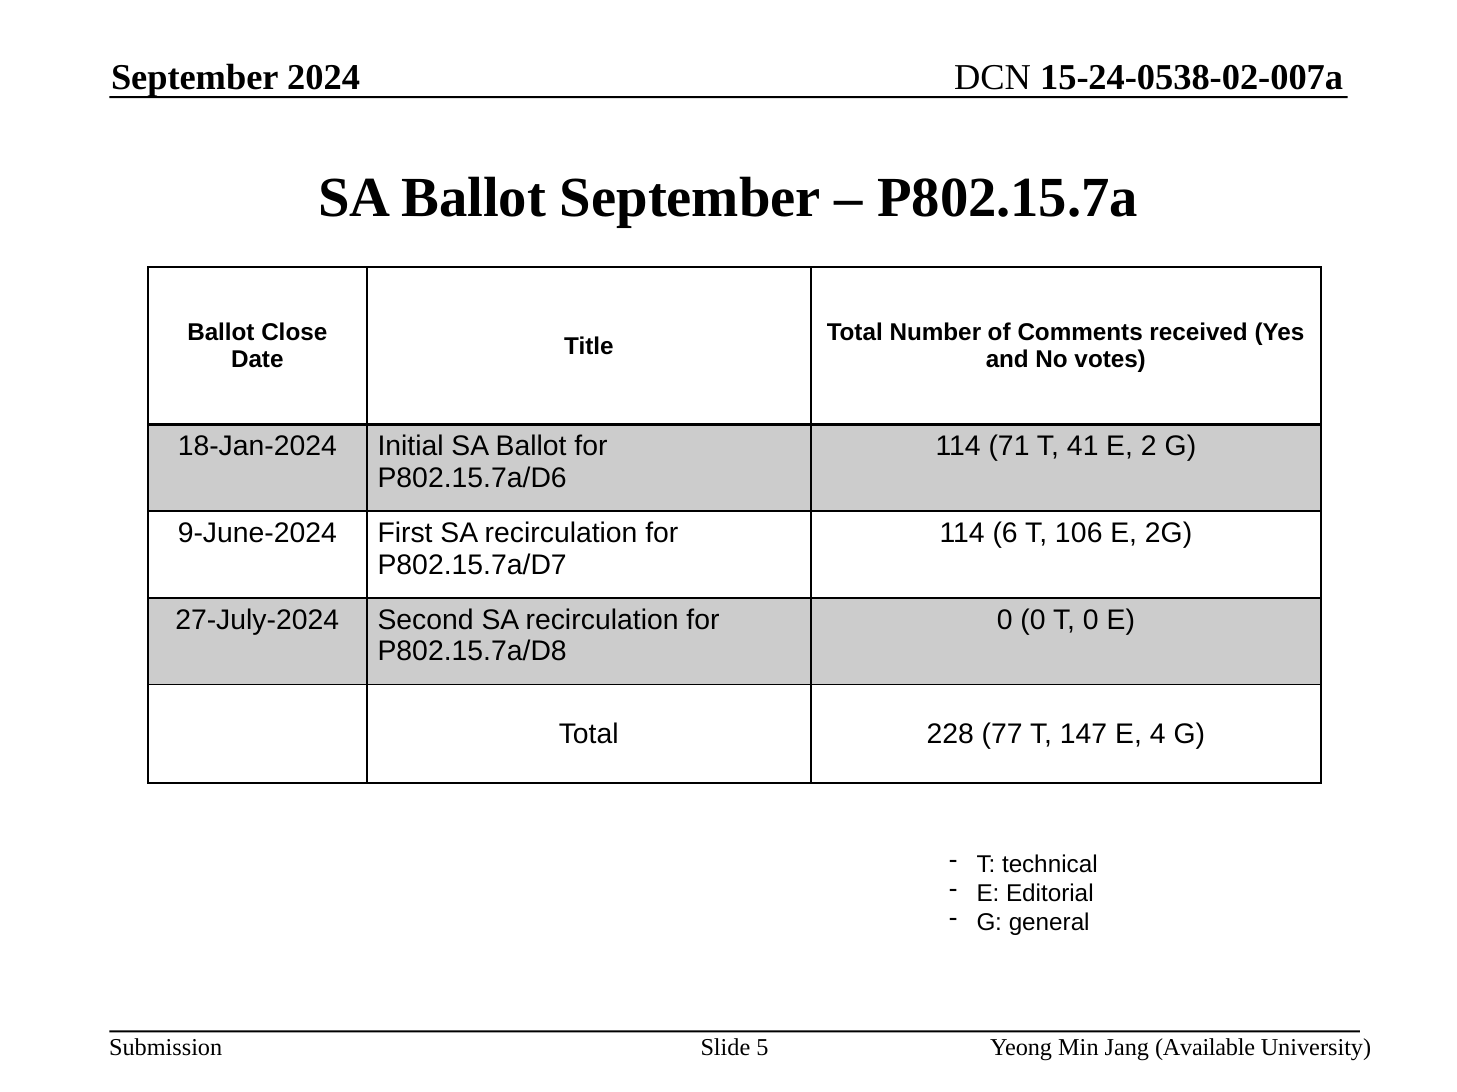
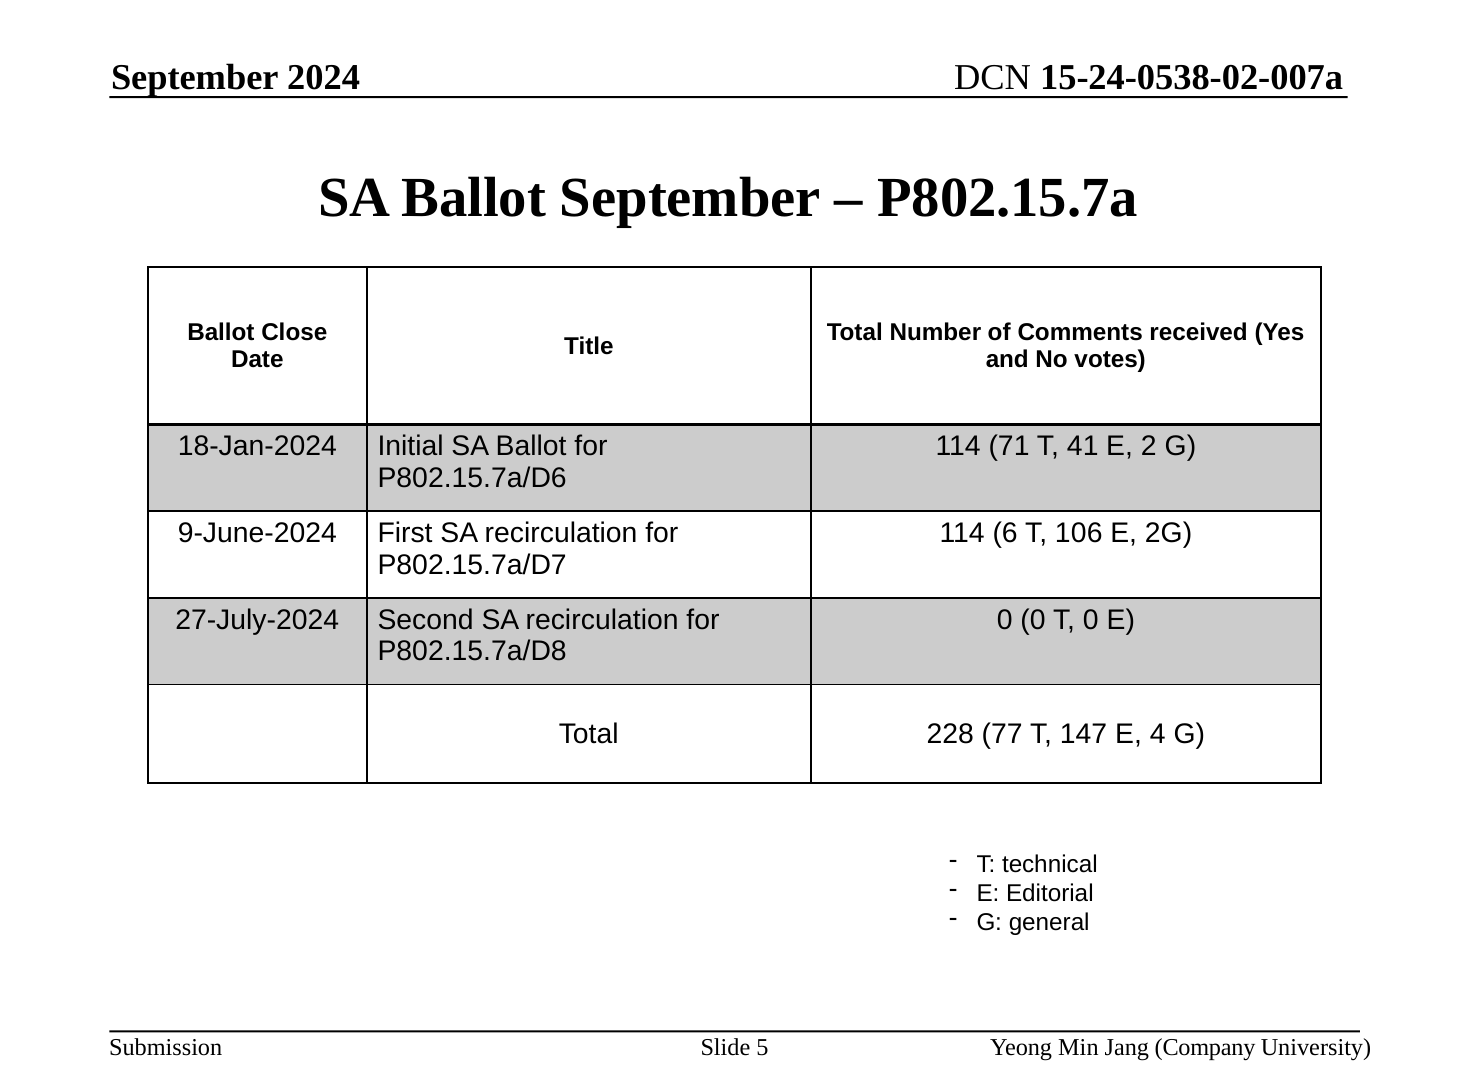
Available: Available -> Company
